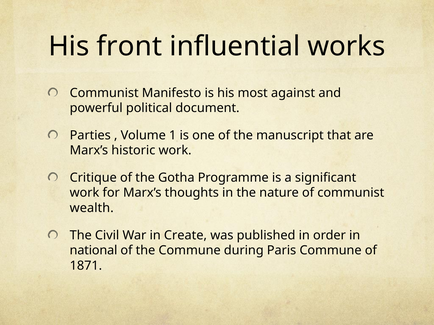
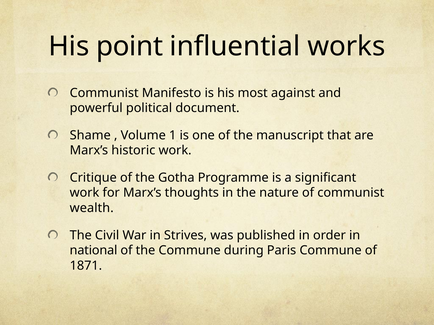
front: front -> point
Parties: Parties -> Shame
Create: Create -> Strives
